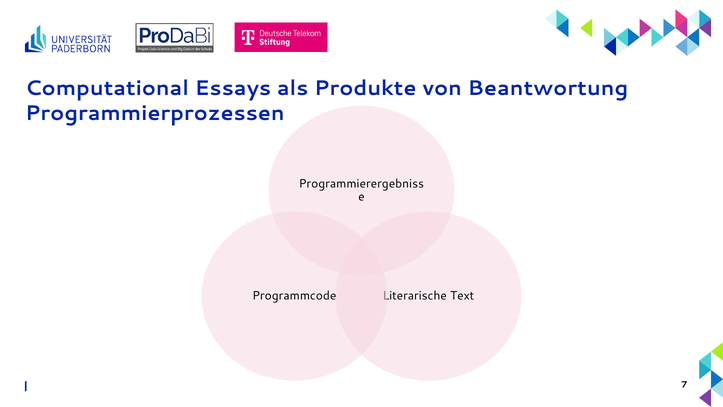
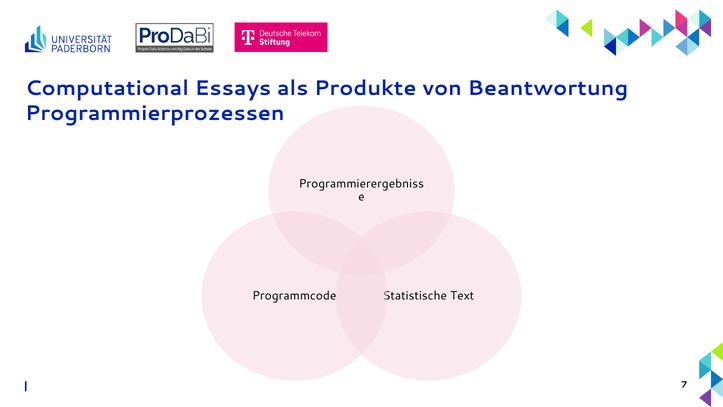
Literarische: Literarische -> Statistische
